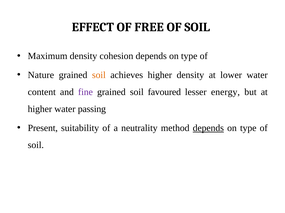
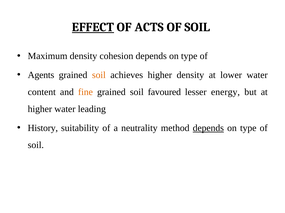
EFFECT underline: none -> present
FREE: FREE -> ACTS
Nature: Nature -> Agents
fine colour: purple -> orange
passing: passing -> leading
Present: Present -> History
